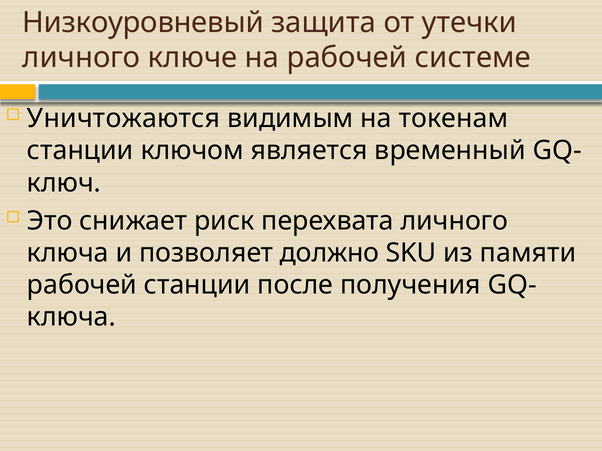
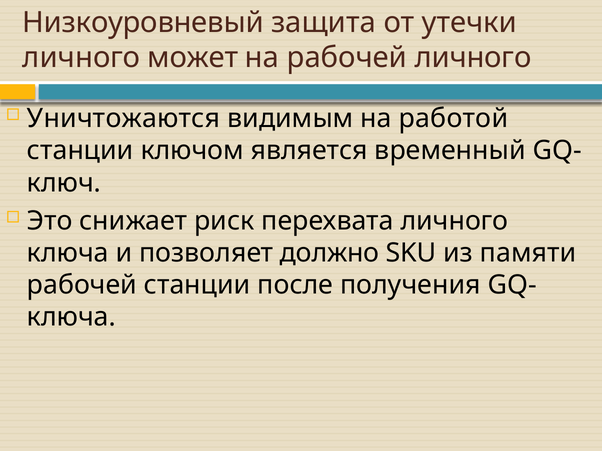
ключе: ключе -> может
рабочей системе: системе -> личного
токенам: токенам -> работой
